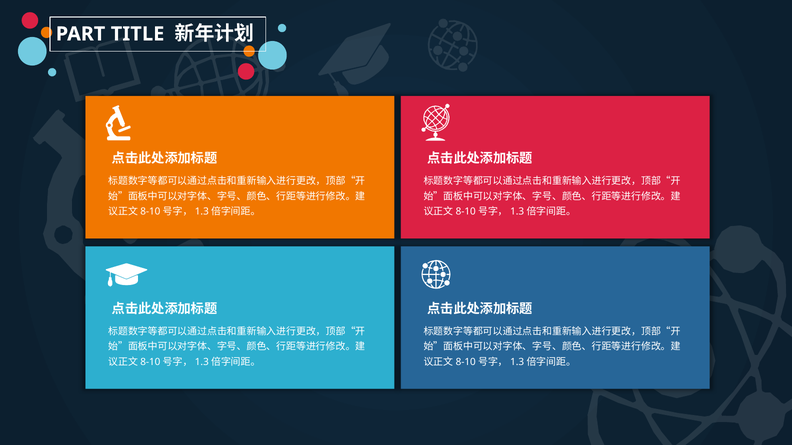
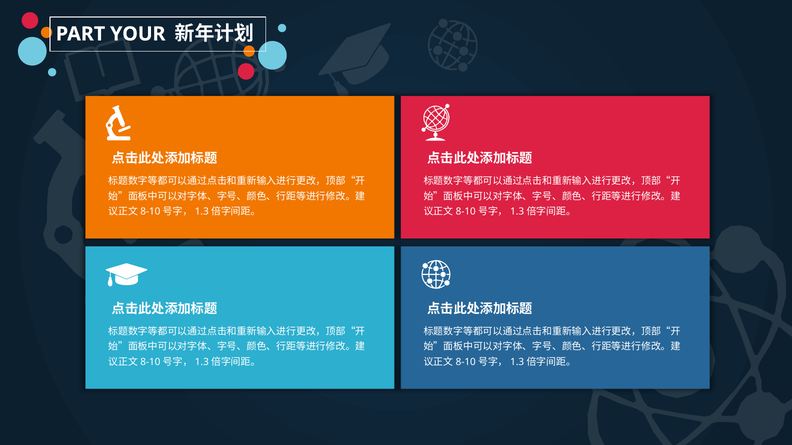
TITLE: TITLE -> YOUR
